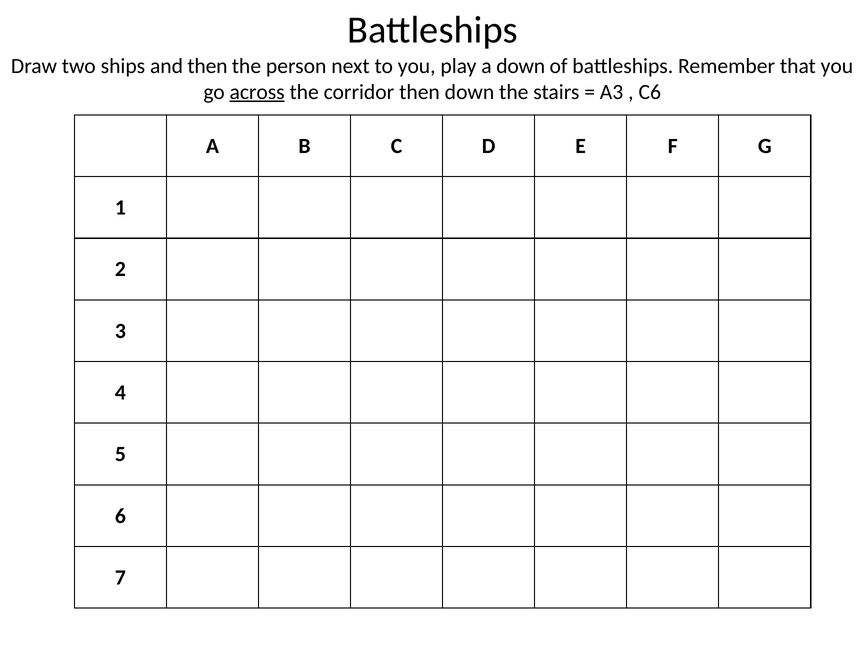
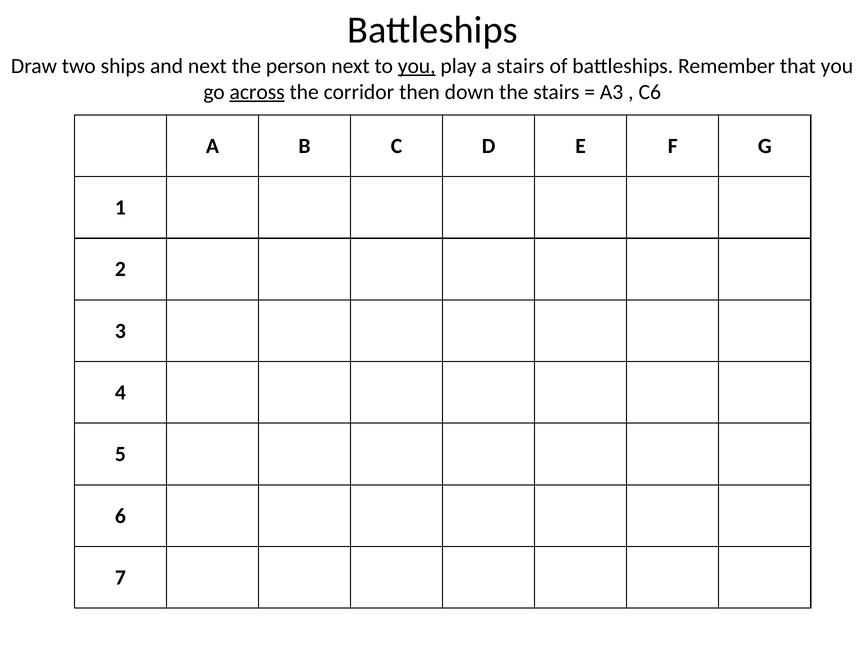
and then: then -> next
you at (417, 66) underline: none -> present
a down: down -> stairs
